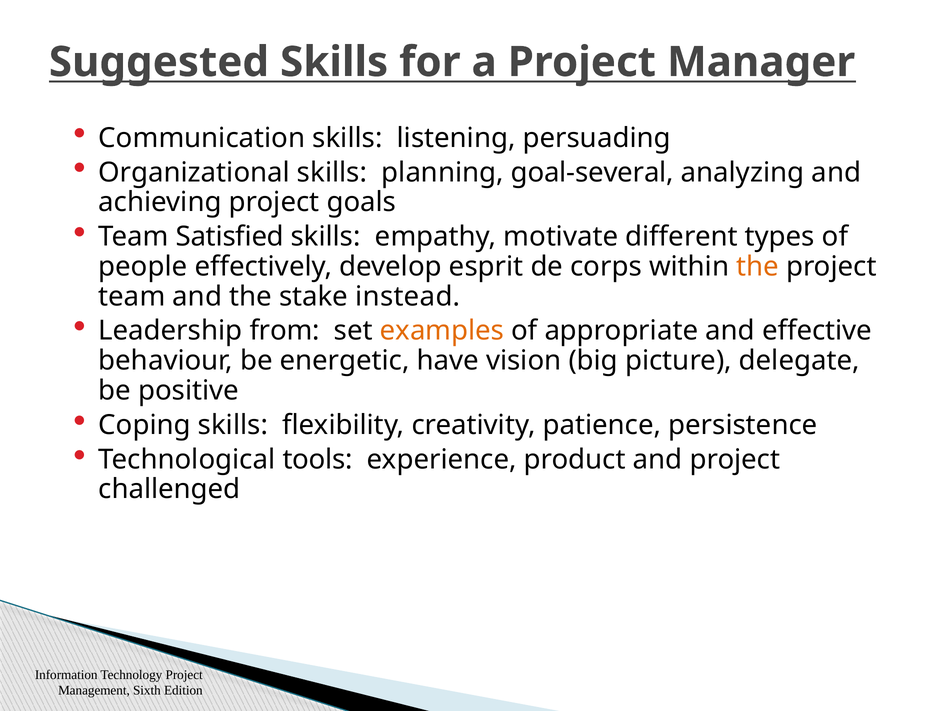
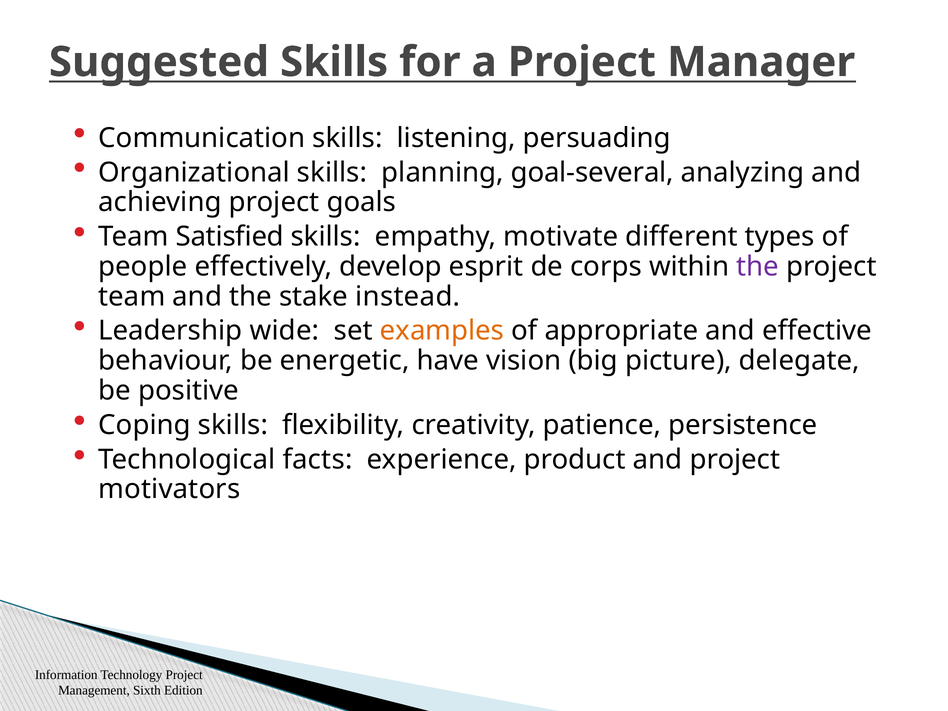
the at (758, 267) colour: orange -> purple
from: from -> wide
tools: tools -> facts
challenged: challenged -> motivators
